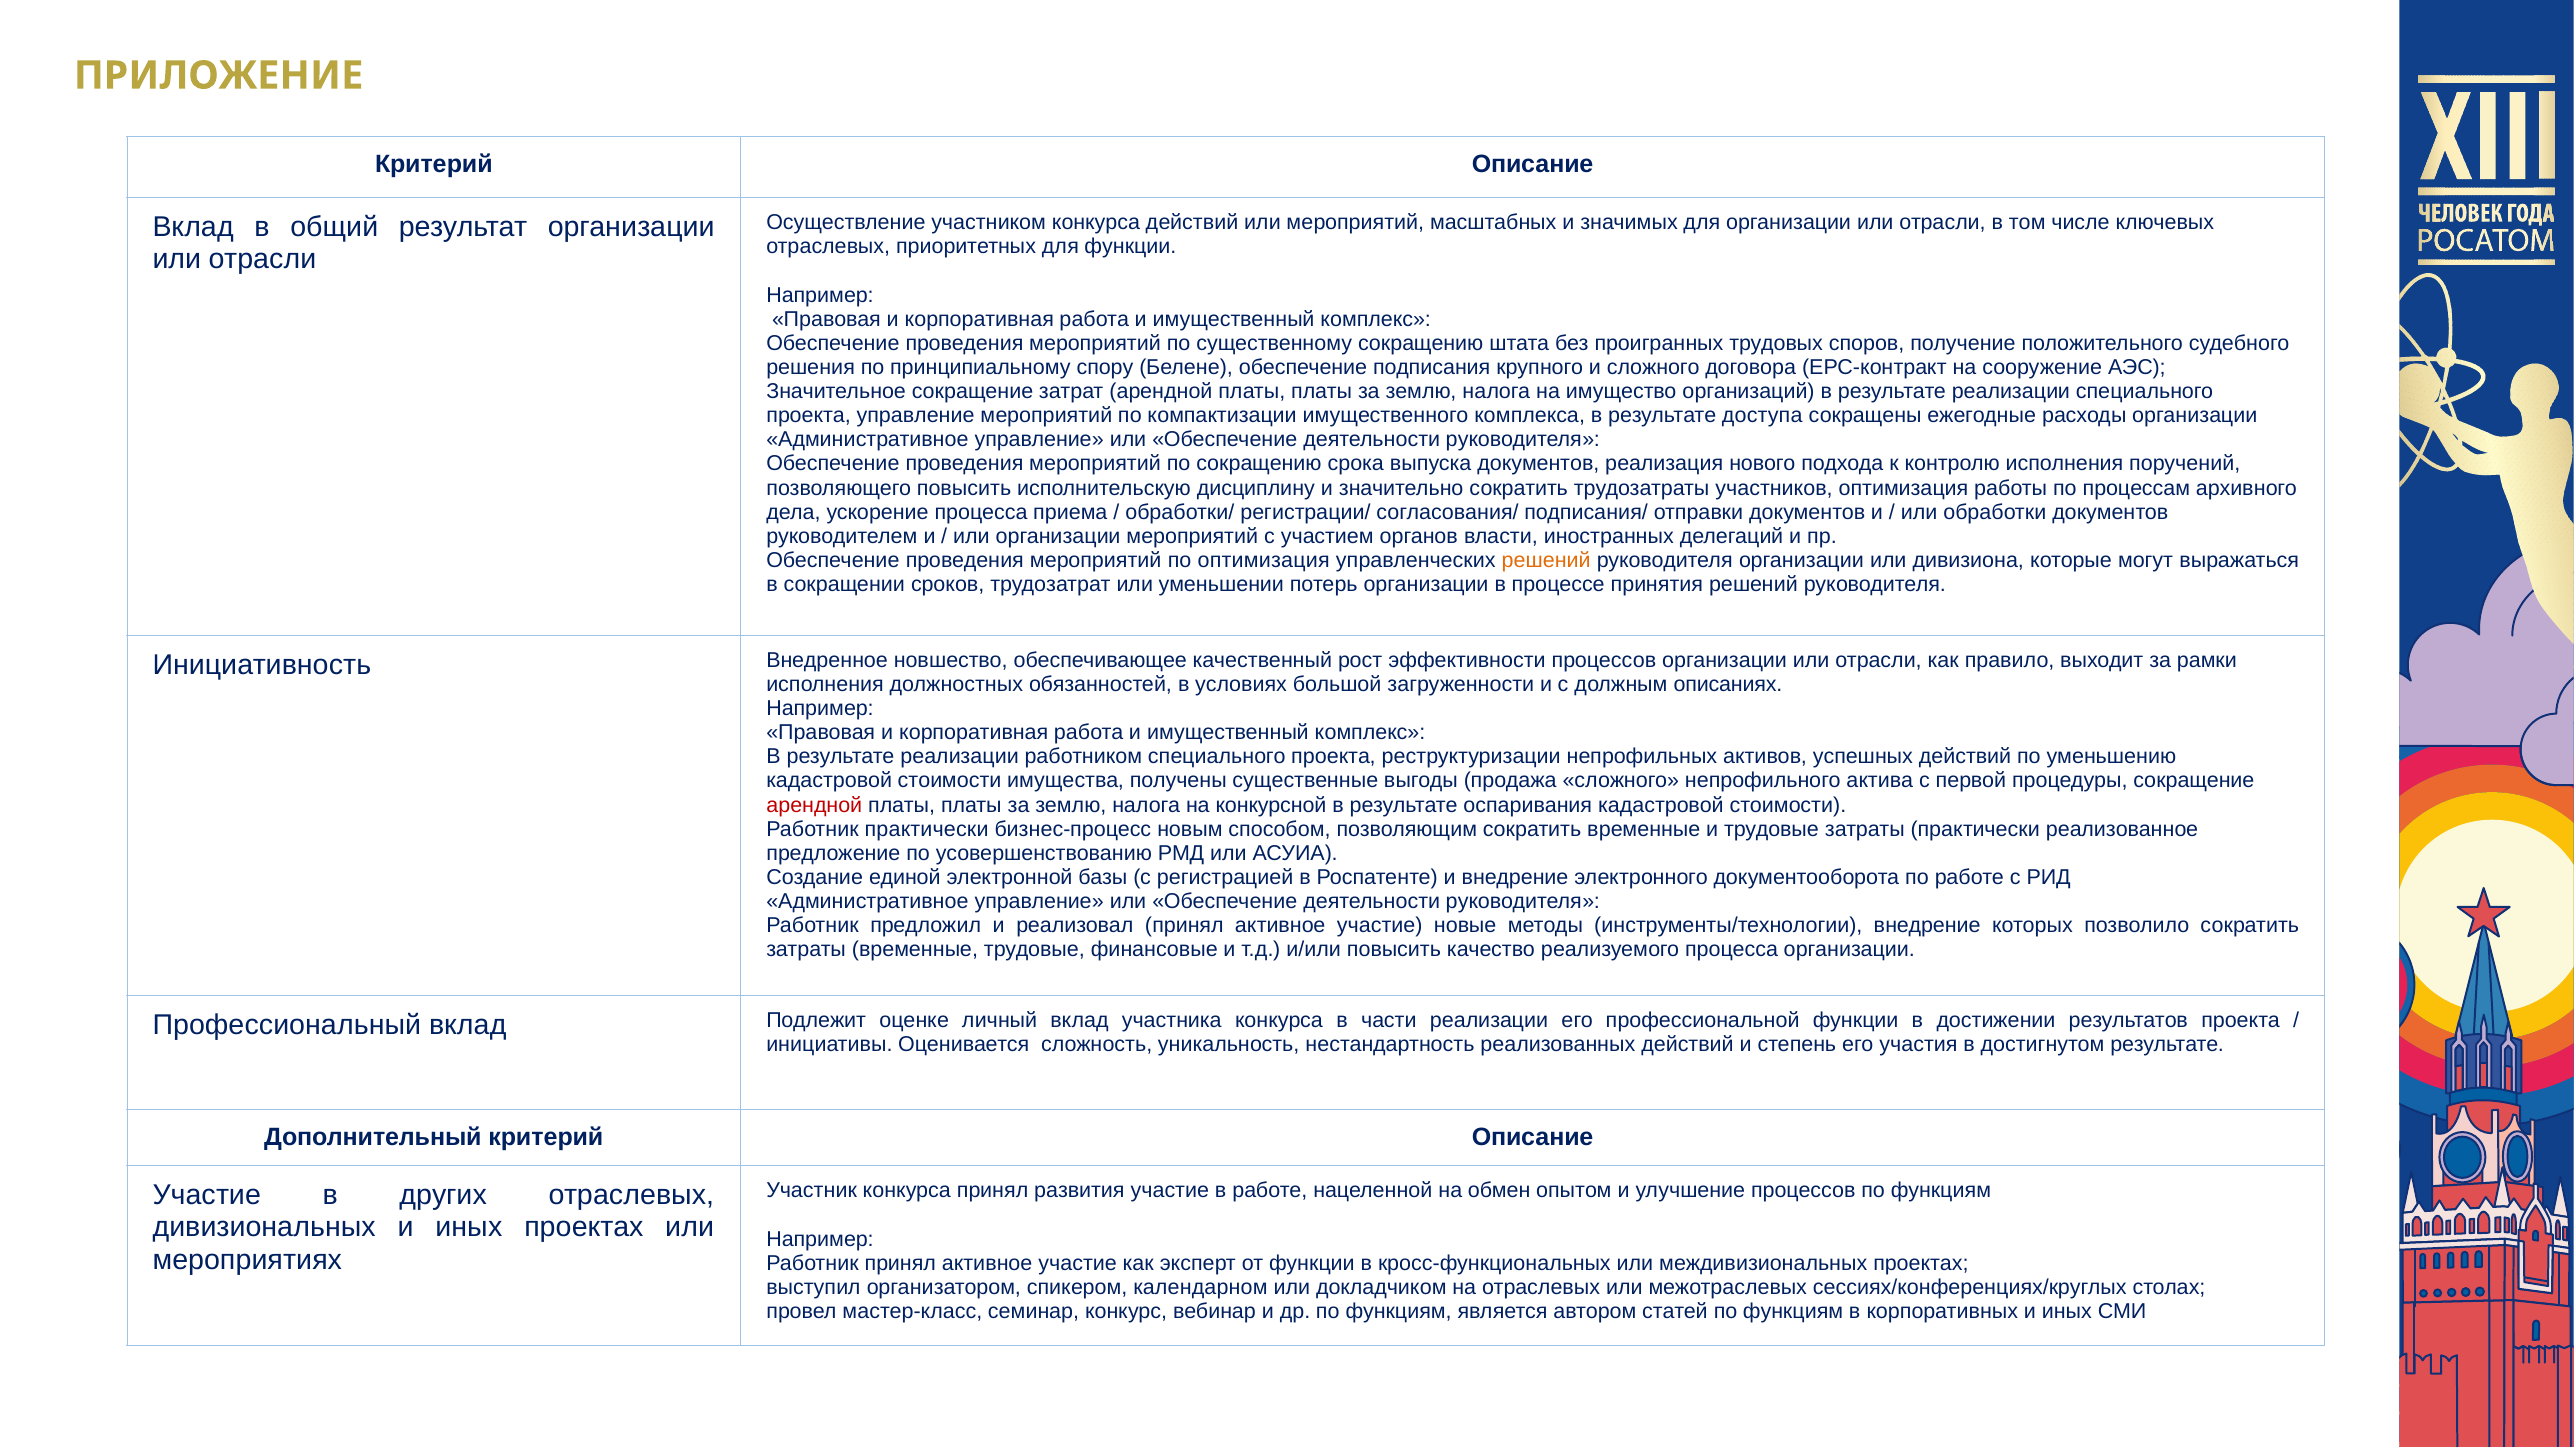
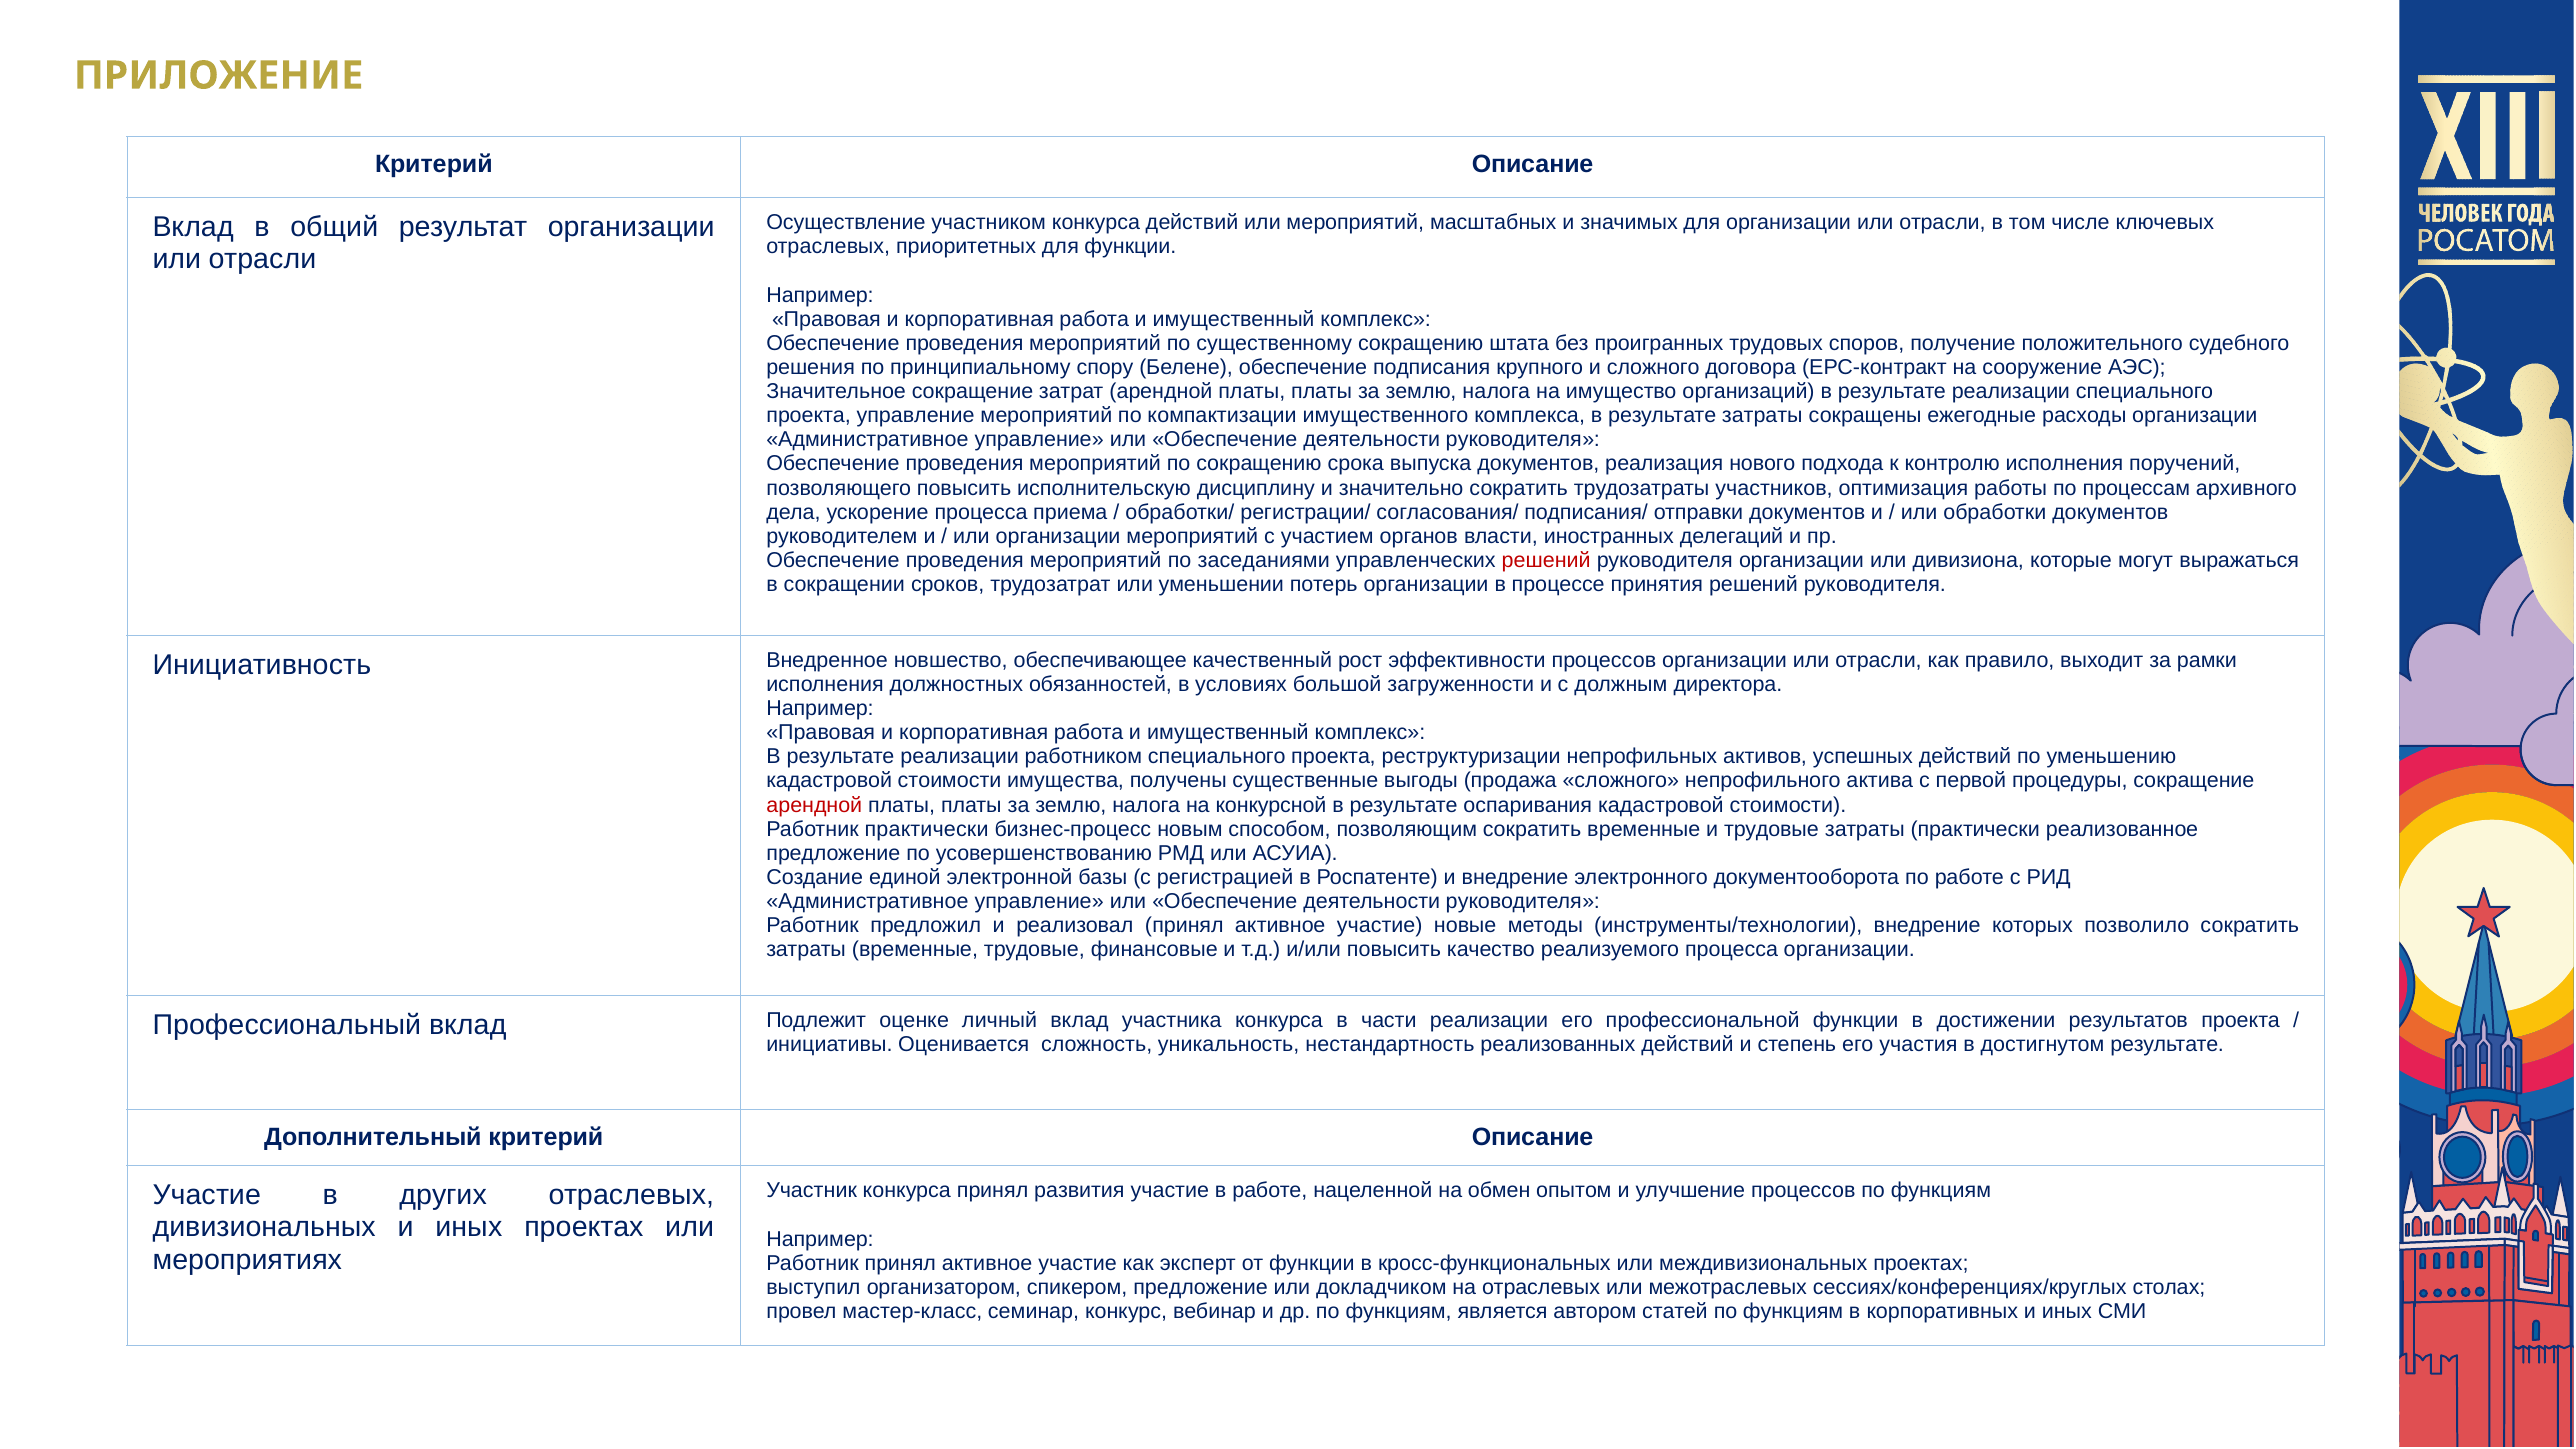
результате доступа: доступа -> затраты
по оптимизация: оптимизация -> заседаниями
решений at (1546, 560) colour: orange -> red
описаниях: описаниях -> директора
спикером календарном: календарном -> предложение
